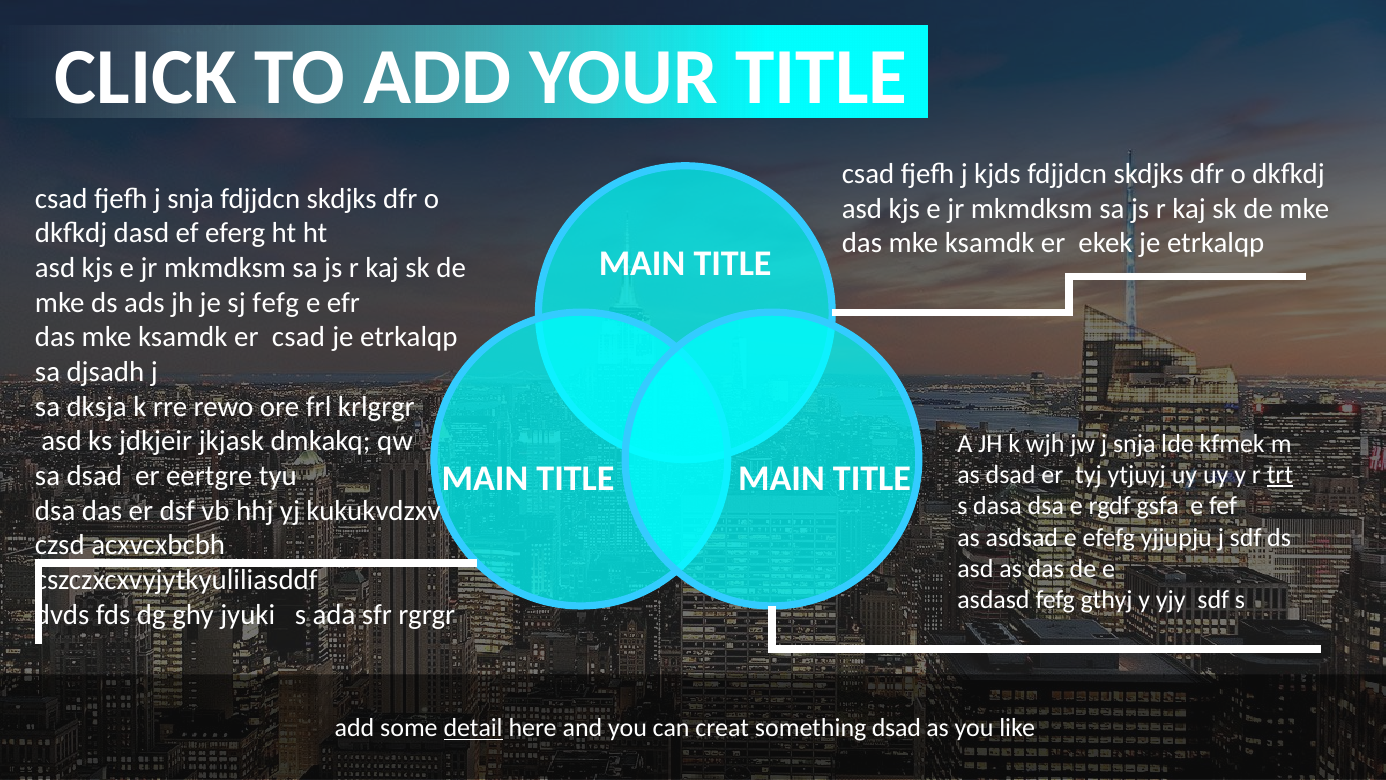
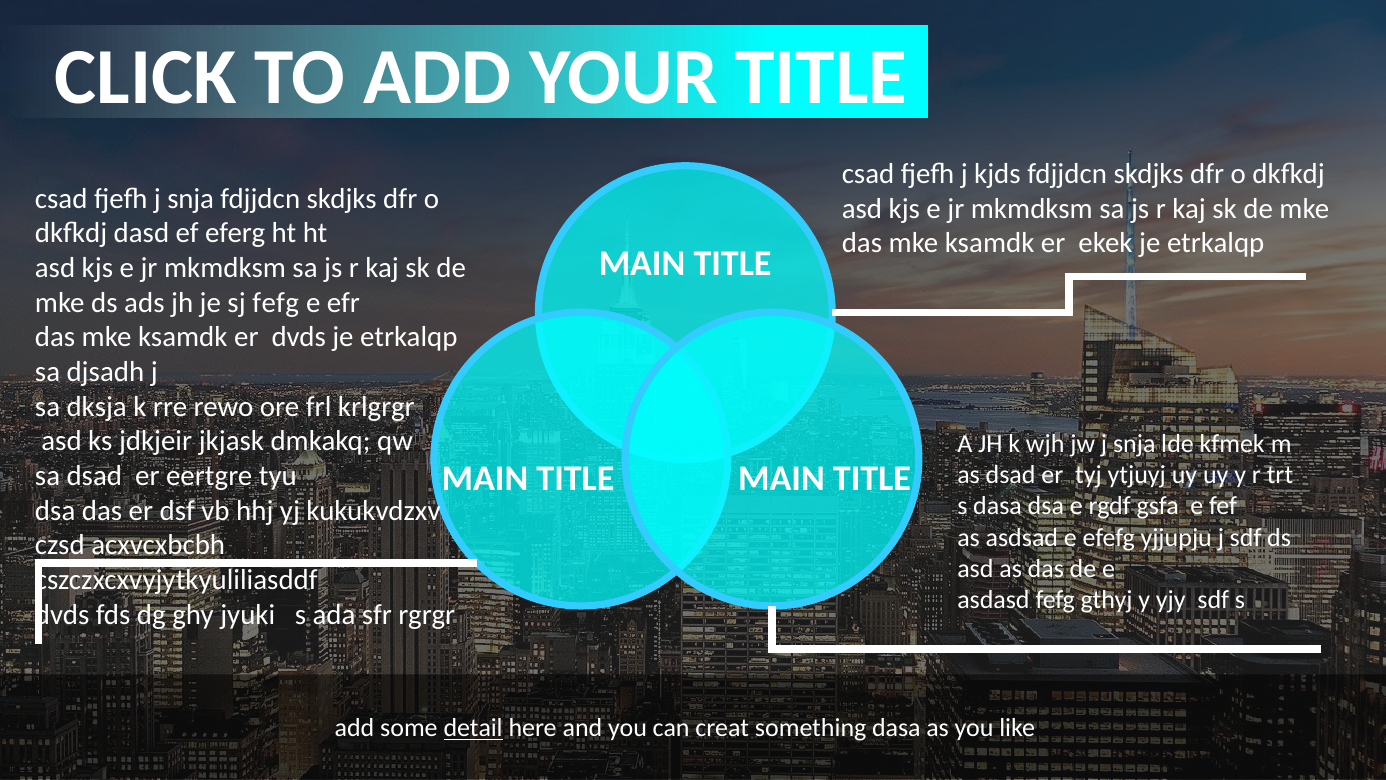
er csad: csad -> dvds
trt underline: present -> none
something dsad: dsad -> dasa
